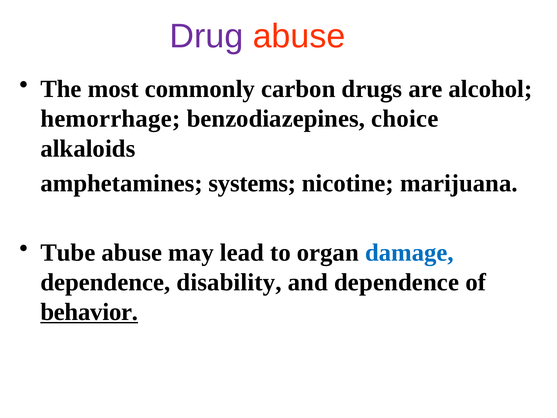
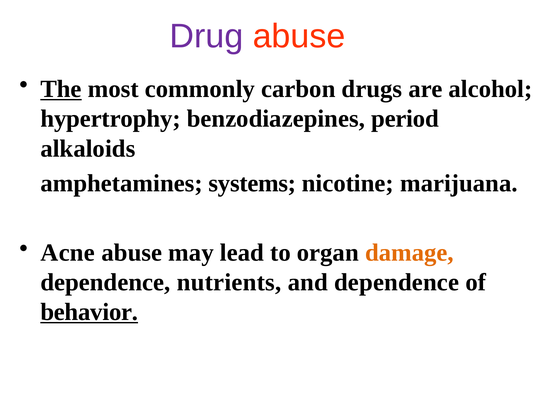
The underline: none -> present
hemorrhage: hemorrhage -> hypertrophy
choice: choice -> period
Tube: Tube -> Acne
damage colour: blue -> orange
disability: disability -> nutrients
